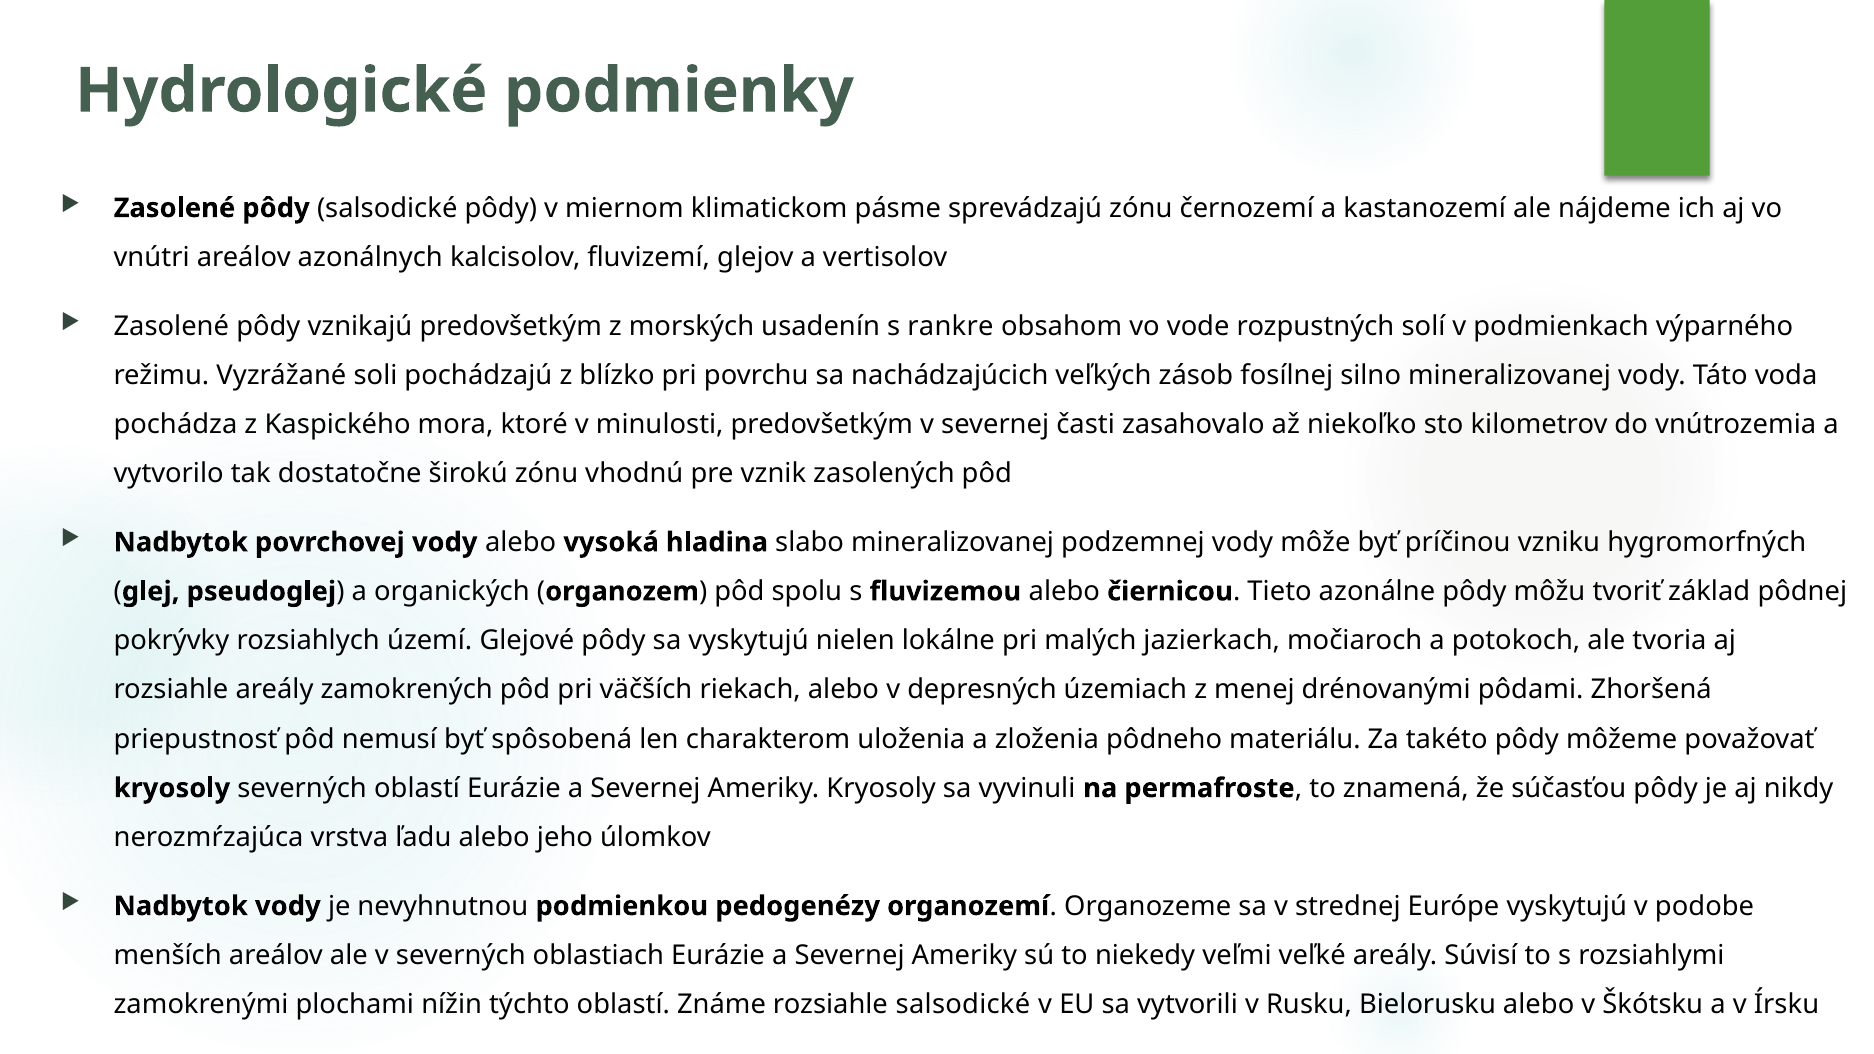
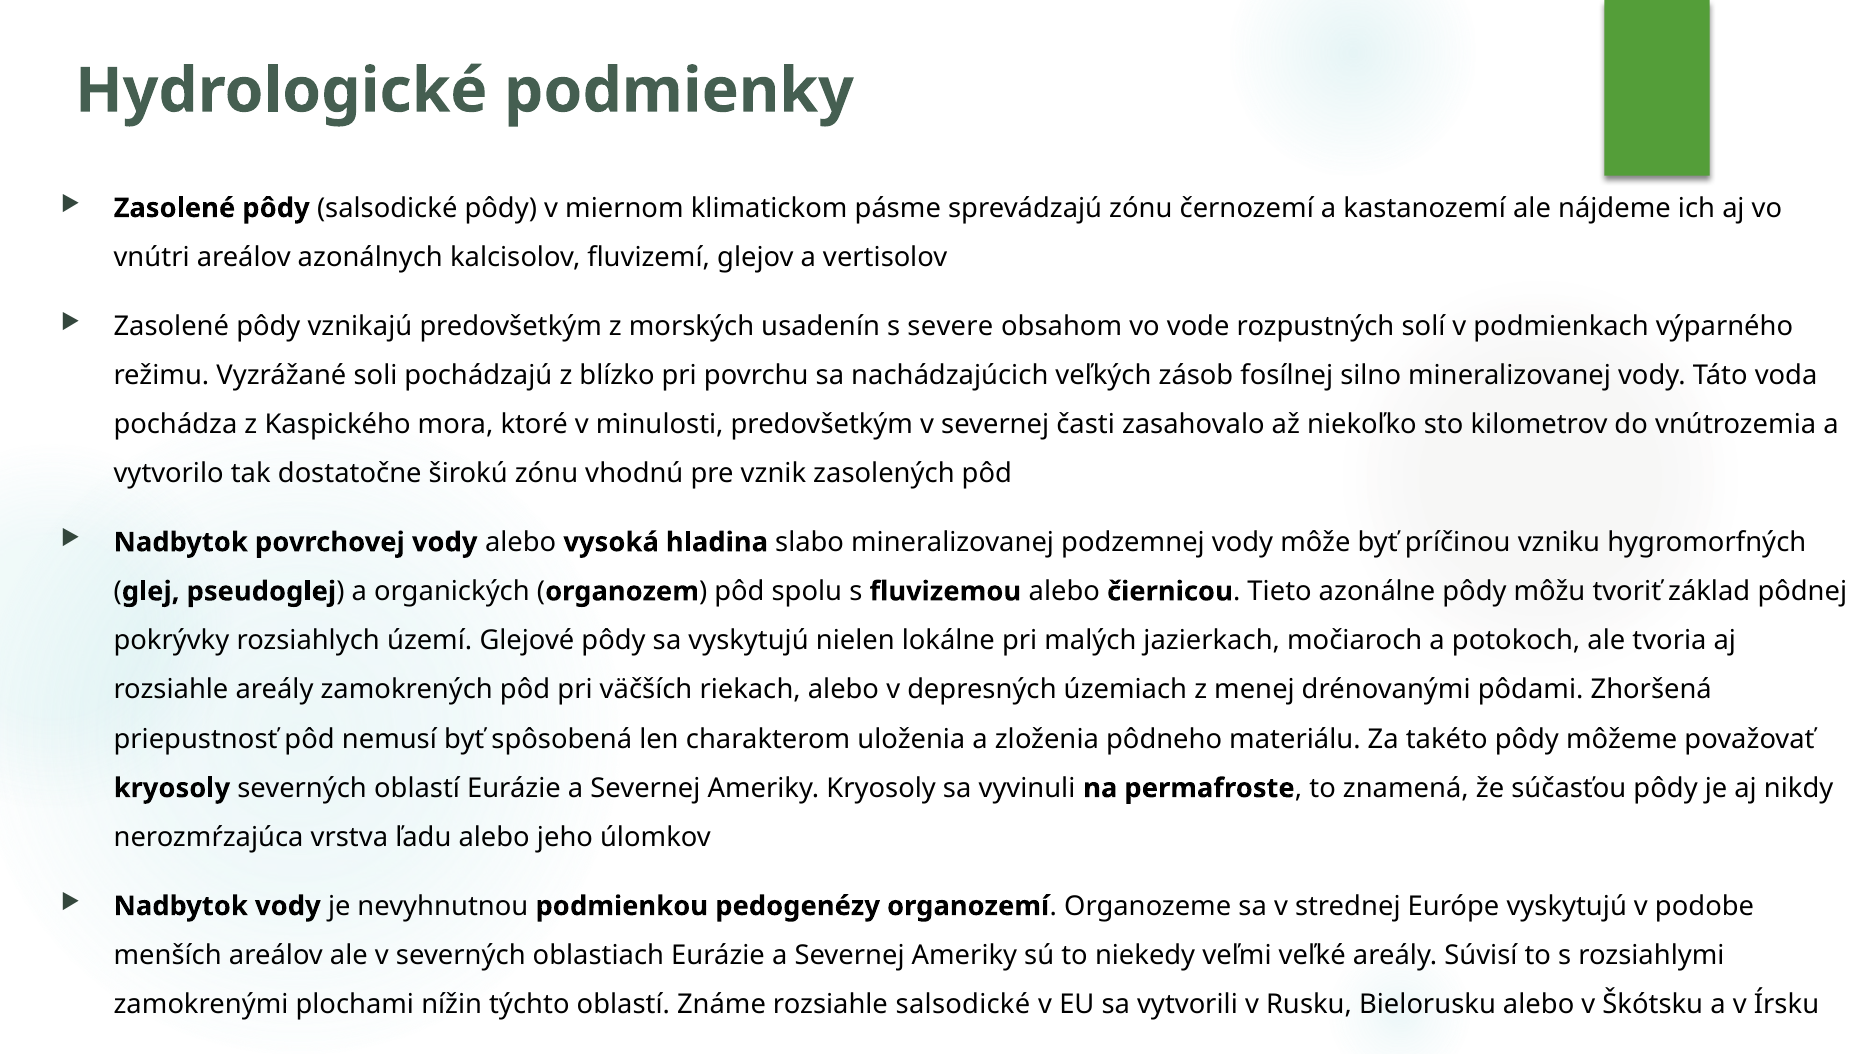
rankre: rankre -> severe
